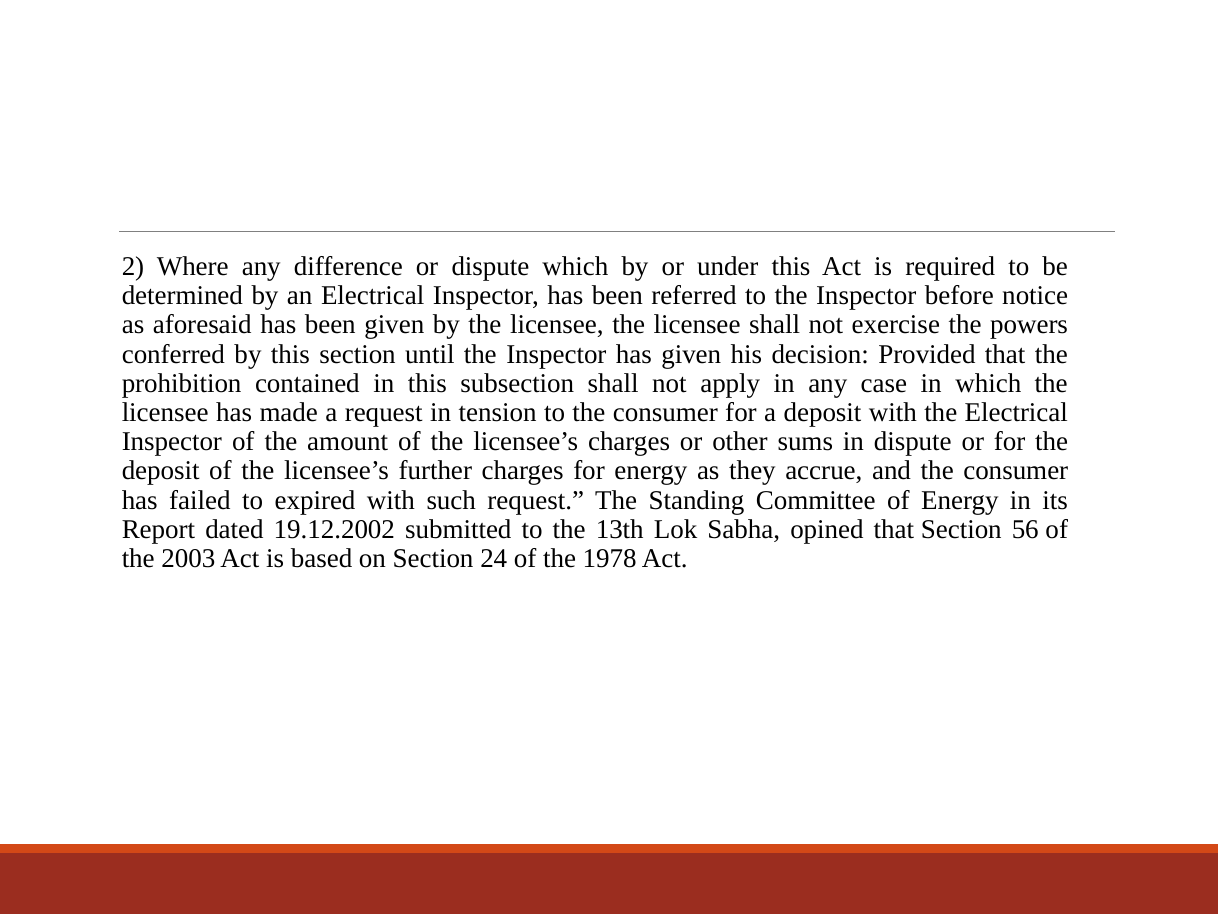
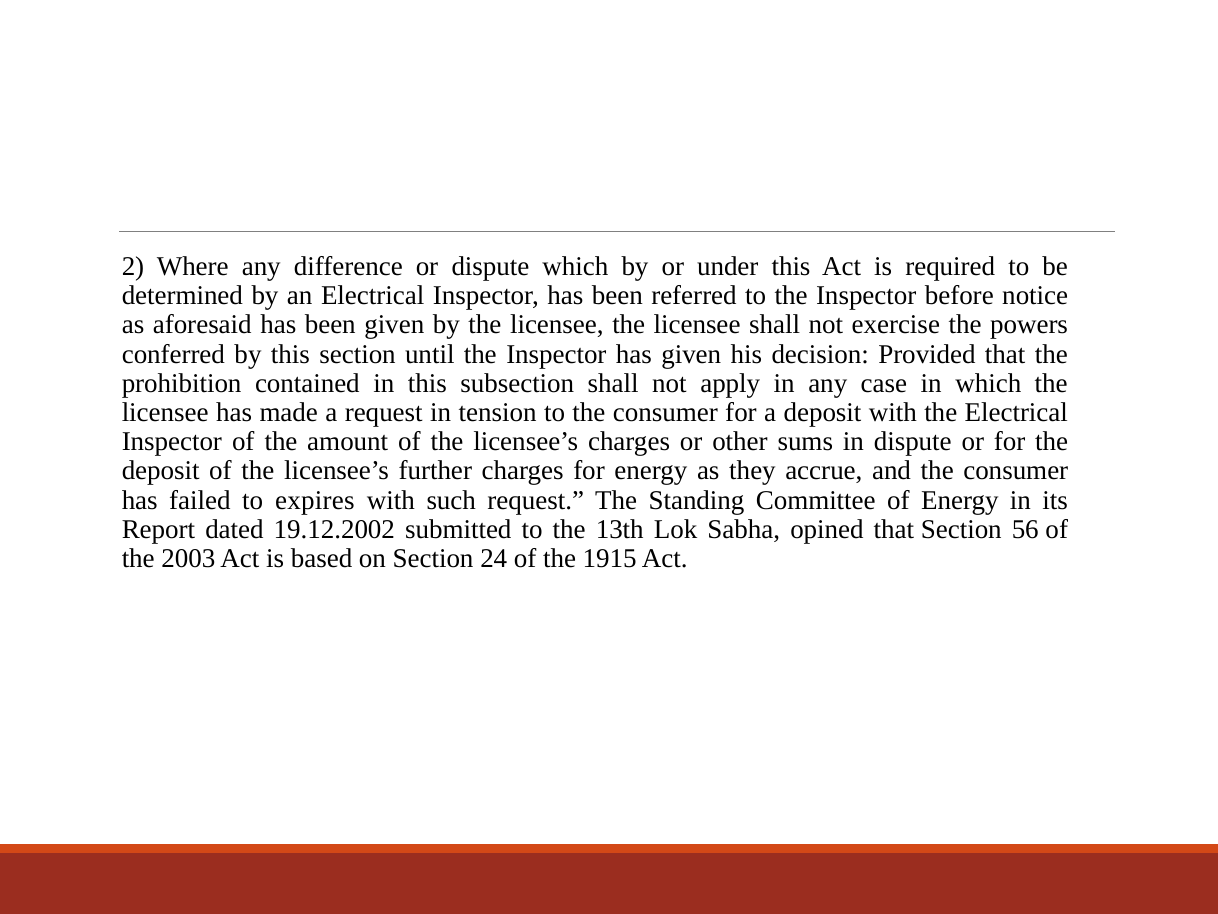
expired: expired -> expires
1978: 1978 -> 1915
